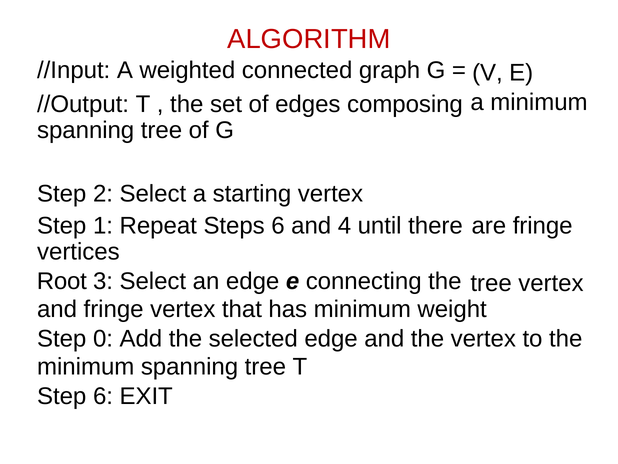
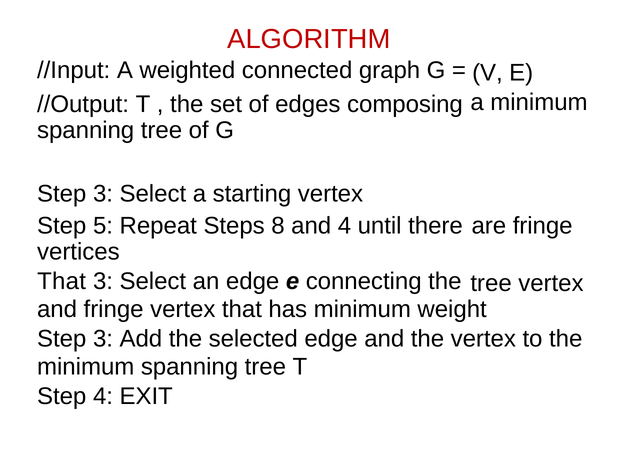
2 at (103, 194): 2 -> 3
1: 1 -> 5
Steps 6: 6 -> 8
Root at (62, 281): Root -> That
0 at (103, 339): 0 -> 3
Step 6: 6 -> 4
